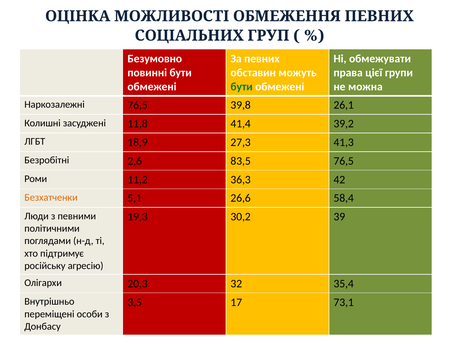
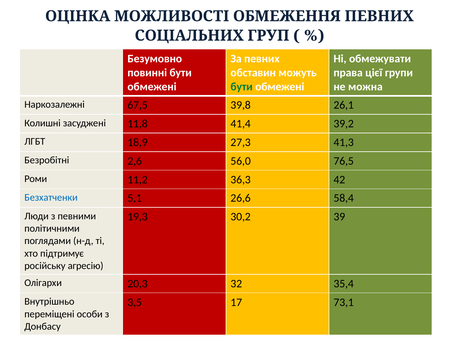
Наркозалежні 76,5: 76,5 -> 67,5
83,5: 83,5 -> 56,0
Безхатченки colour: orange -> blue
